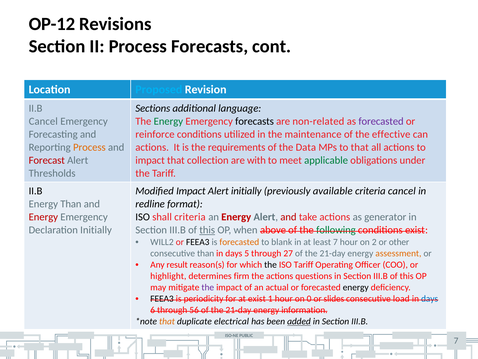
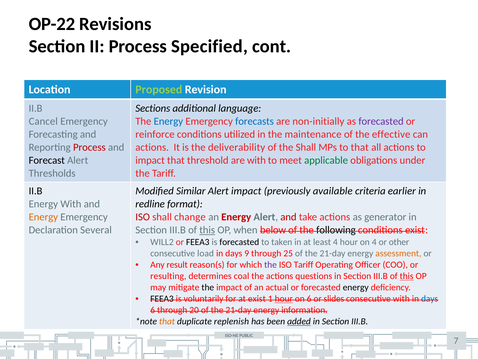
OP-12: OP-12 -> OP-22
Process Forecasts: Forecasts -> Specified
Proposed colour: light blue -> light green
Energy at (168, 121) colour: green -> blue
forecasts at (255, 121) colour: black -> blue
non-related: non-related -> non-initially
Process at (89, 147) colour: orange -> red
requirements: requirements -> deliverability
the Data: Data -> Shall
Forecast colour: red -> black
collection: collection -> threshold
Modified Impact: Impact -> Similar
Alert initially: initially -> impact
criteria cancel: cancel -> earlier
Energy Than: Than -> With
Energy at (43, 217) colour: red -> orange
ISO at (143, 217) colour: black -> red
shall criteria: criteria -> change
Declaration Initially: Initially -> Several
above: above -> below
following colour: green -> black
forecasted at (239, 242) colour: orange -> black
blank: blank -> taken
least 7: 7 -> 4
on 2: 2 -> 4
consecutive than: than -> load
5: 5 -> 9
27: 27 -> 25
the at (271, 264) colour: black -> purple
highlight: highlight -> resulting
firm: firm -> coal
this at (407, 276) underline: none -> present
the at (208, 287) colour: purple -> black
periodicity: periodicity -> voluntarily
hour at (284, 298) underline: none -> present
on 0: 0 -> 6
consecutive load: load -> with
56: 56 -> 20
electrical: electrical -> replenish
